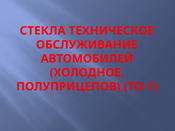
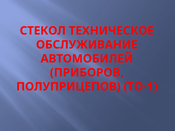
СТЕКЛА: СТЕКЛА -> СТЕКОЛ
ХОЛОДНОЕ: ХОЛОДНОЕ -> ПРИБОРОВ
